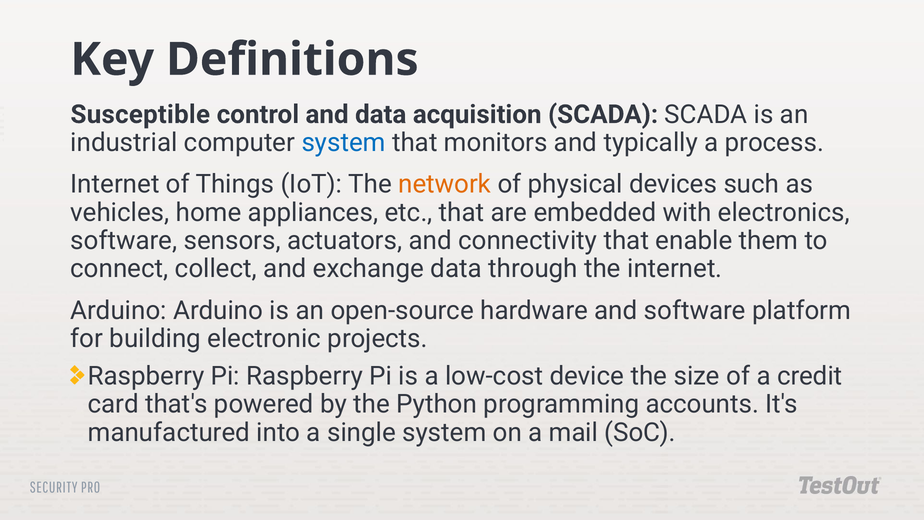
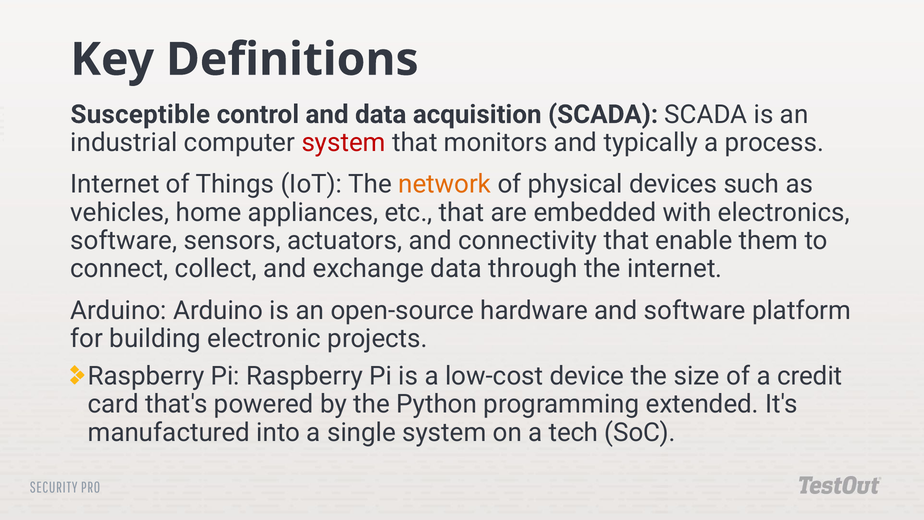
system at (344, 142) colour: blue -> red
accounts: accounts -> extended
mail: mail -> tech
